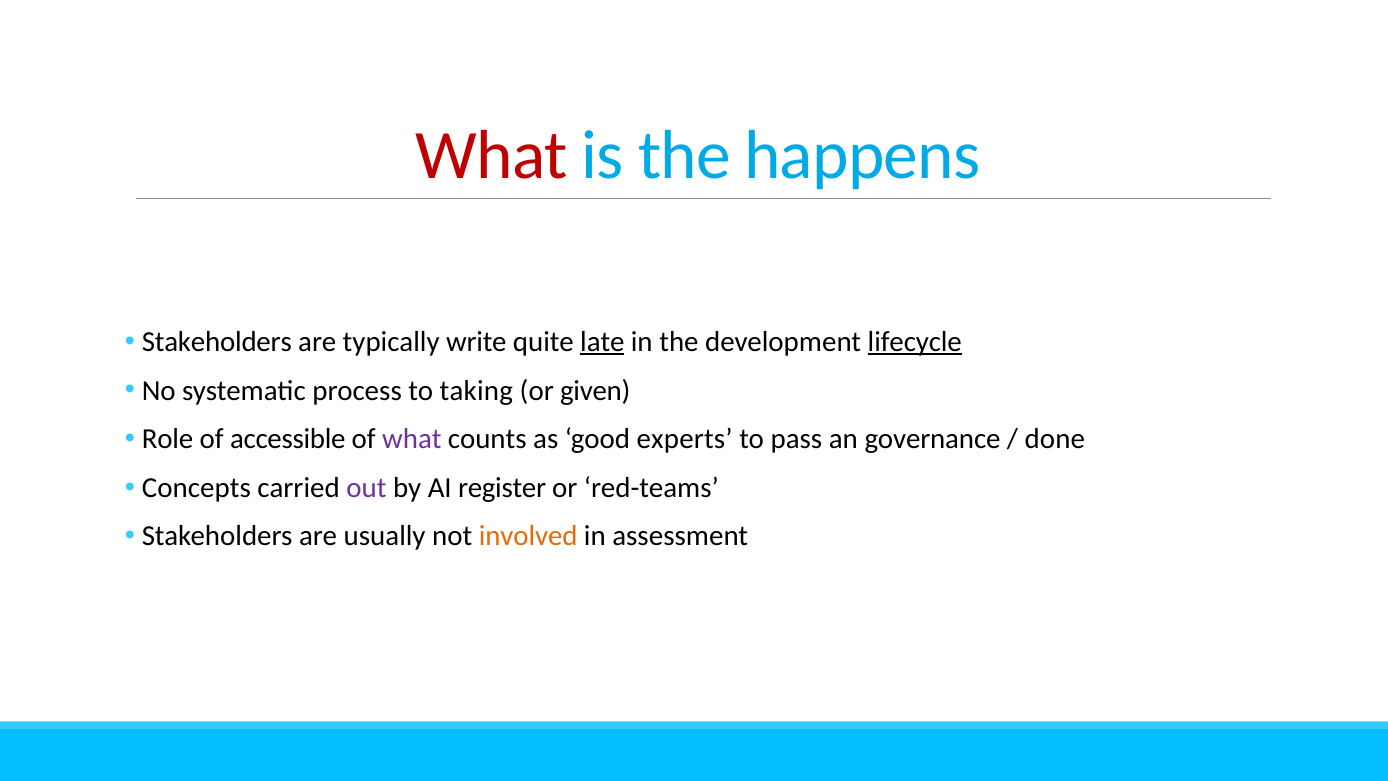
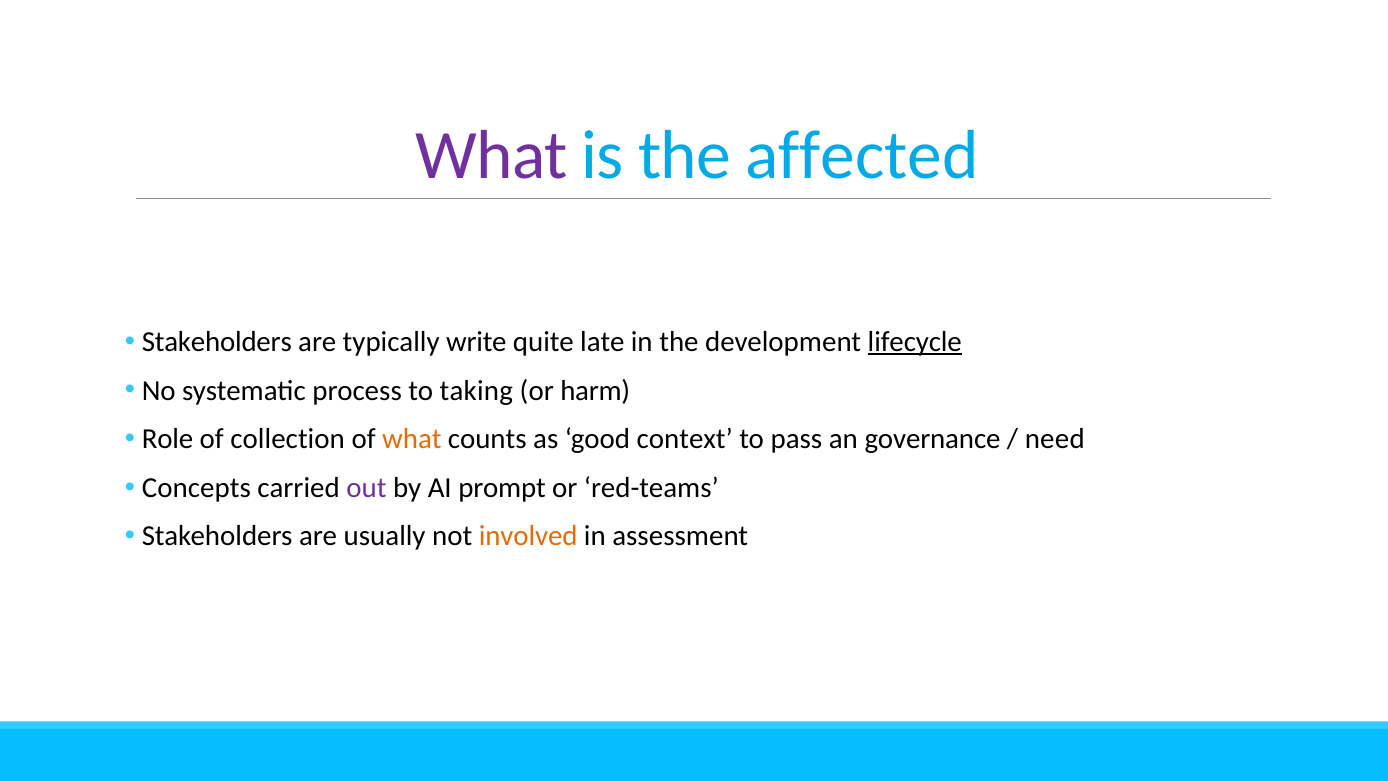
What at (492, 156) colour: red -> purple
happens: happens -> affected
late underline: present -> none
given: given -> harm
accessible: accessible -> collection
what at (412, 439) colour: purple -> orange
experts: experts -> context
done: done -> need
register: register -> prompt
